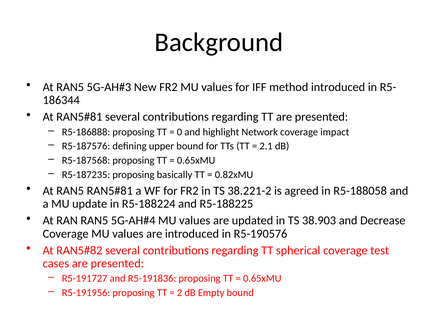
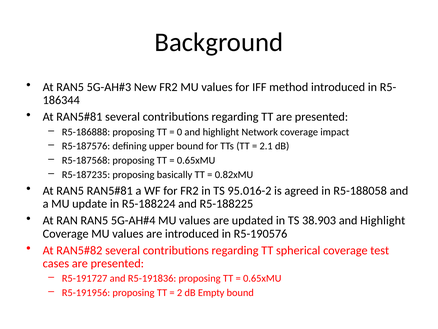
38.221-2: 38.221-2 -> 95.016-2
38.903 and Decrease: Decrease -> Highlight
